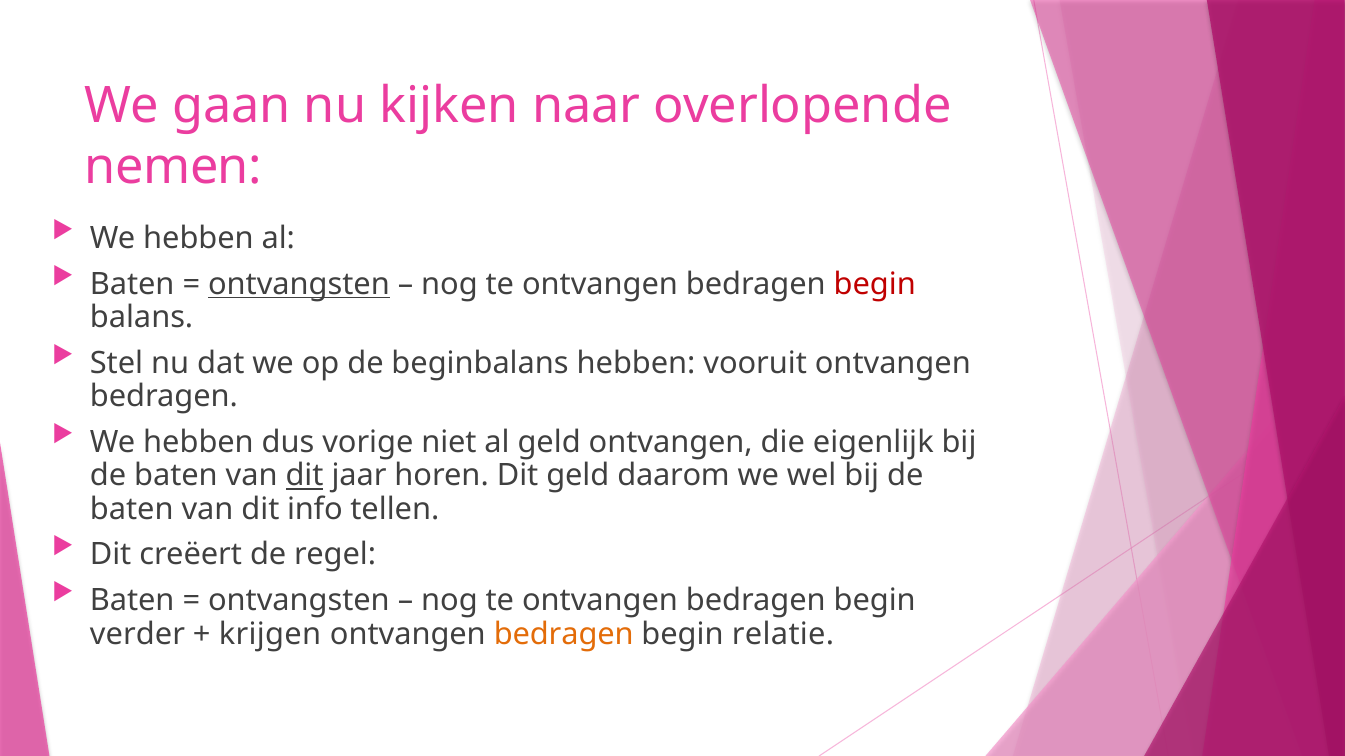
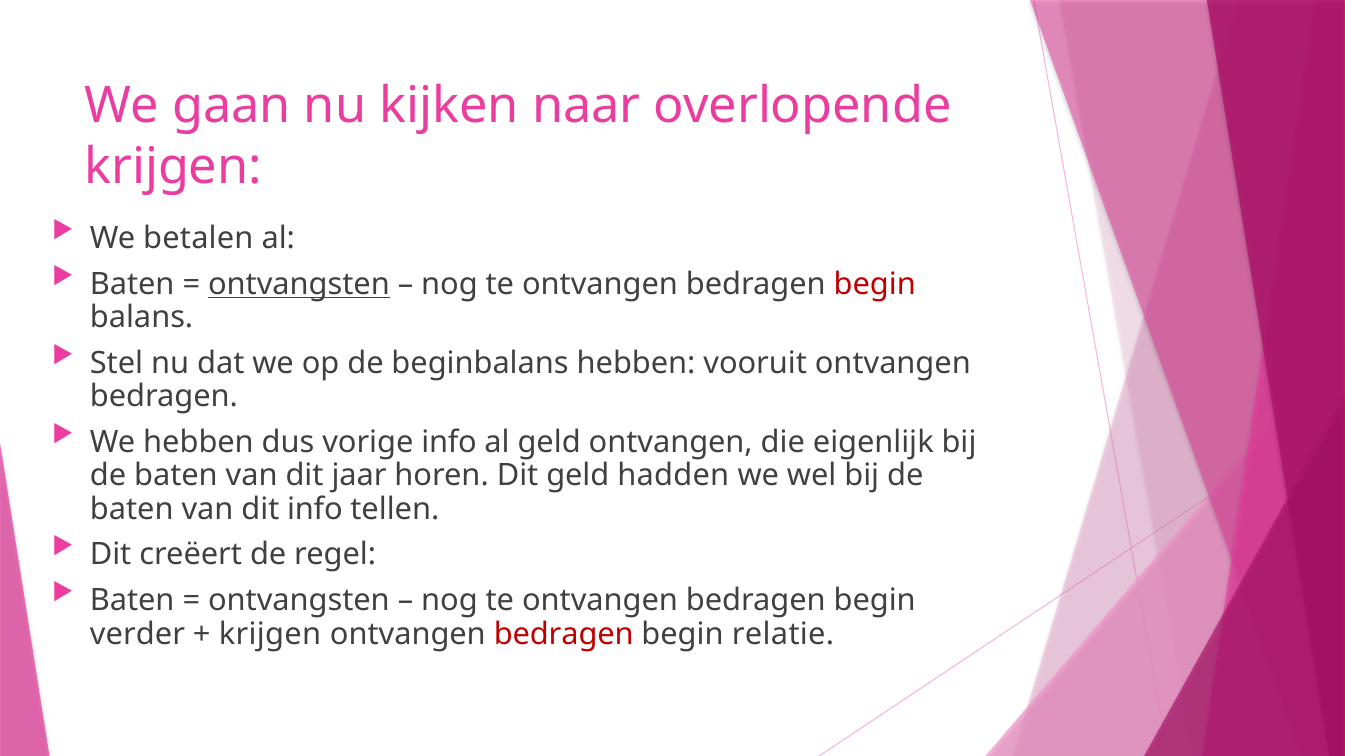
nemen at (173, 167): nemen -> krijgen
hebben at (198, 239): hebben -> betalen
vorige niet: niet -> info
dit at (305, 476) underline: present -> none
daarom: daarom -> hadden
bedragen at (564, 634) colour: orange -> red
